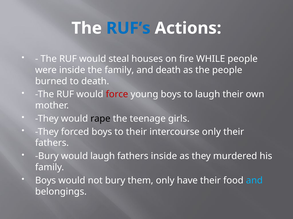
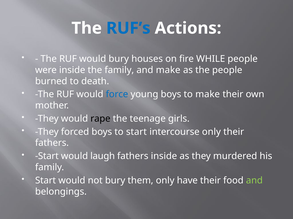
would steal: steal -> bury
and death: death -> make
force colour: red -> blue
to laugh: laugh -> make
to their: their -> start
Bury at (47, 157): Bury -> Start
Boys at (46, 181): Boys -> Start
and at (254, 181) colour: light blue -> light green
